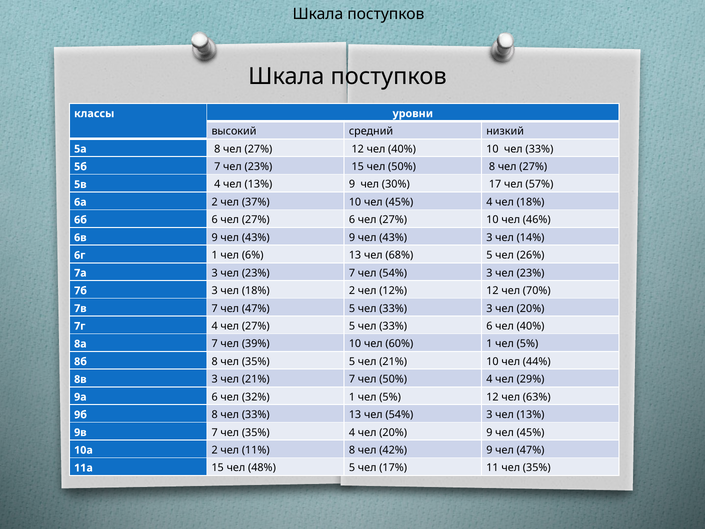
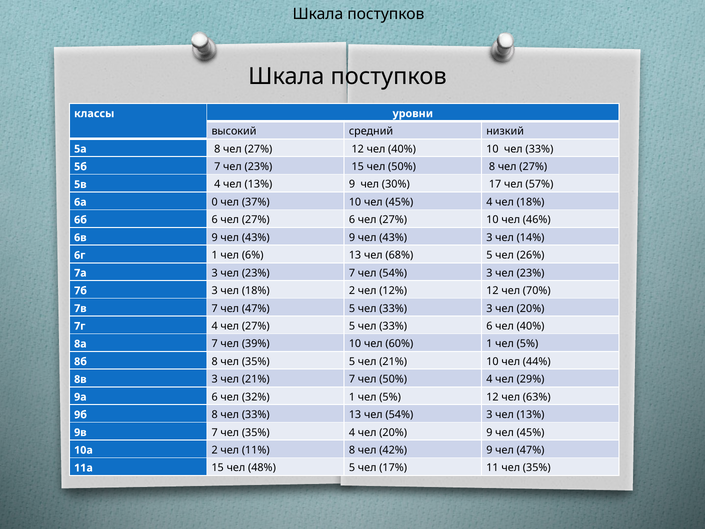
2 at (215, 202): 2 -> 0
